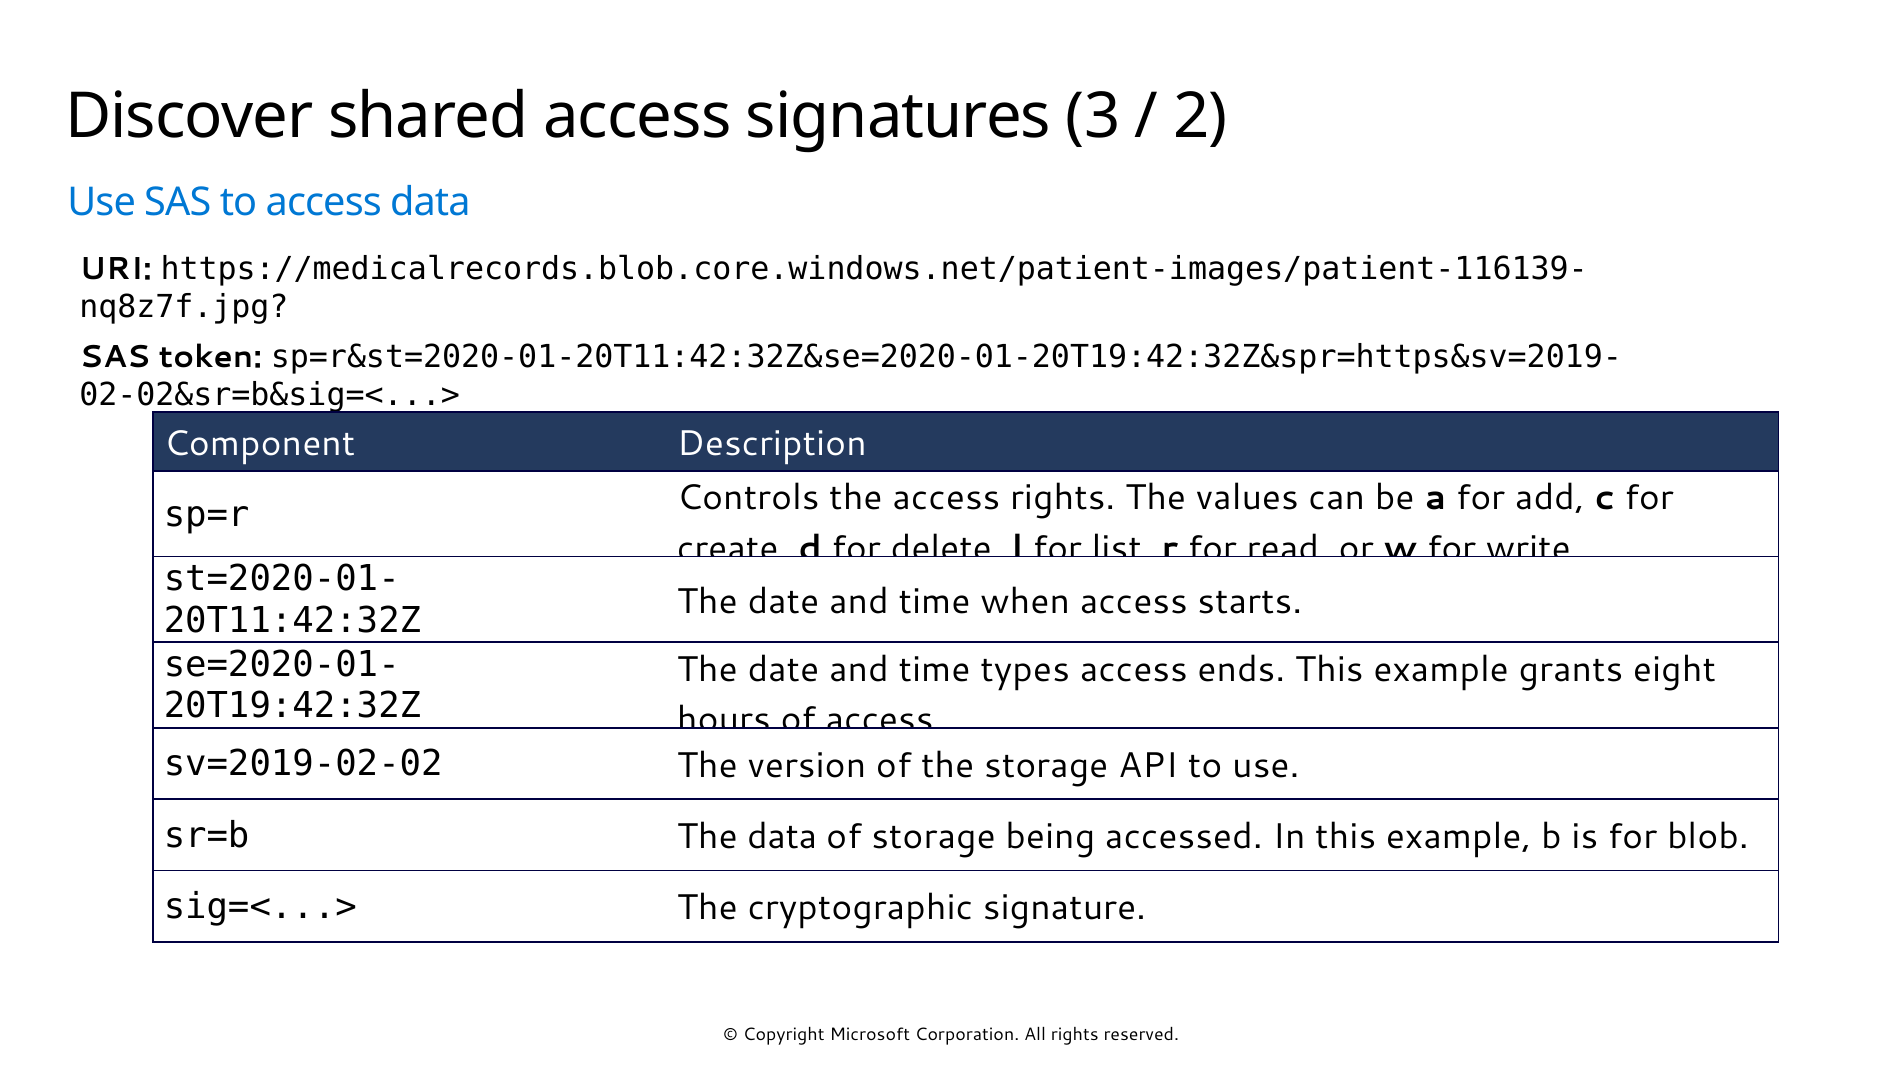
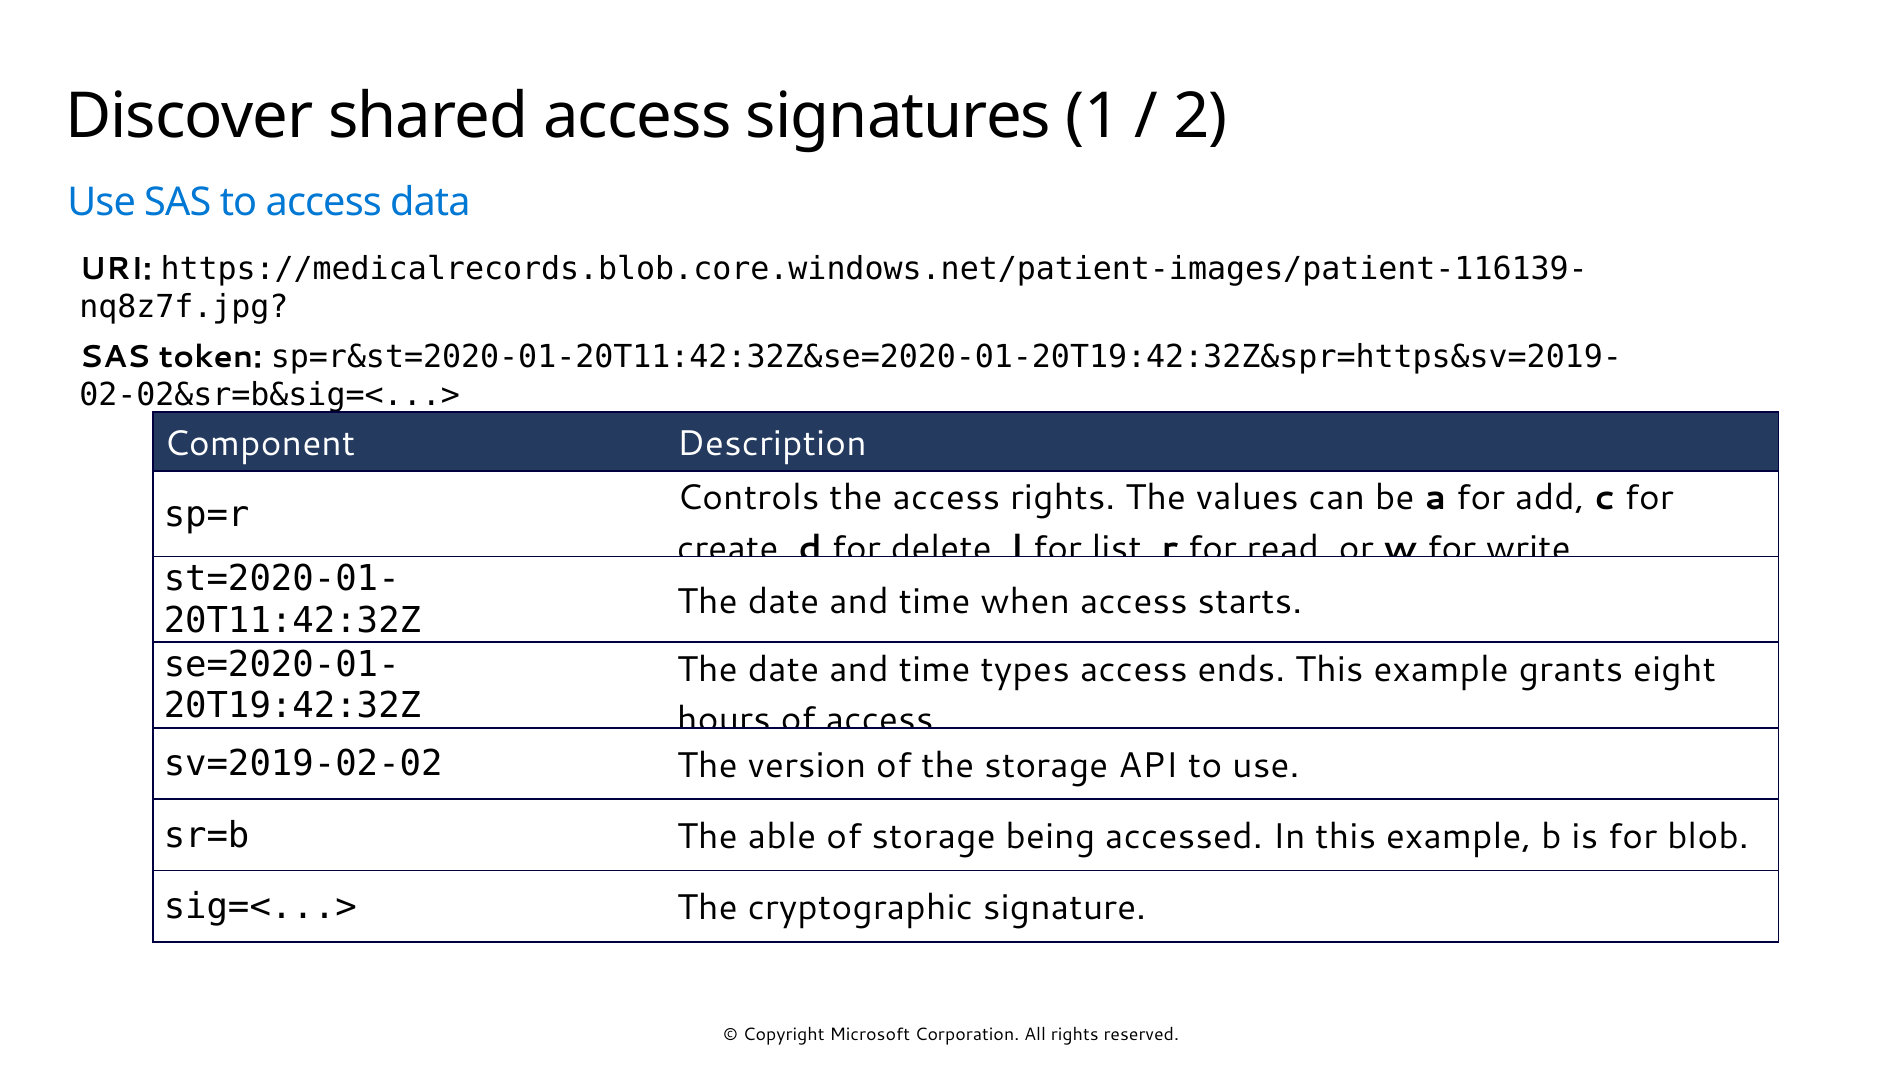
3: 3 -> 1
The data: data -> able
